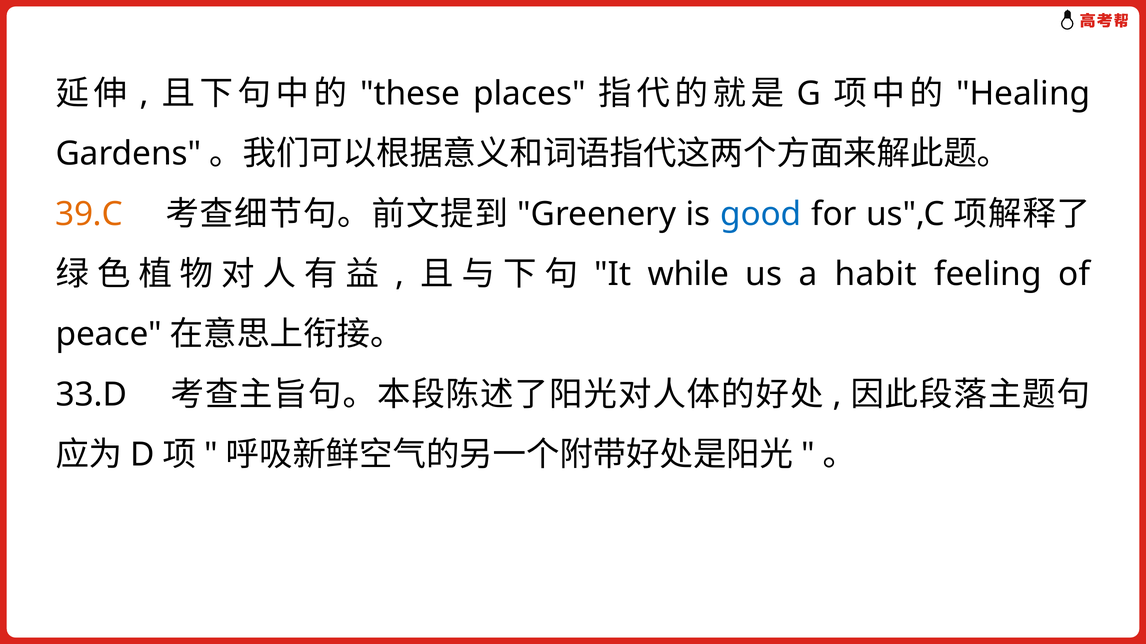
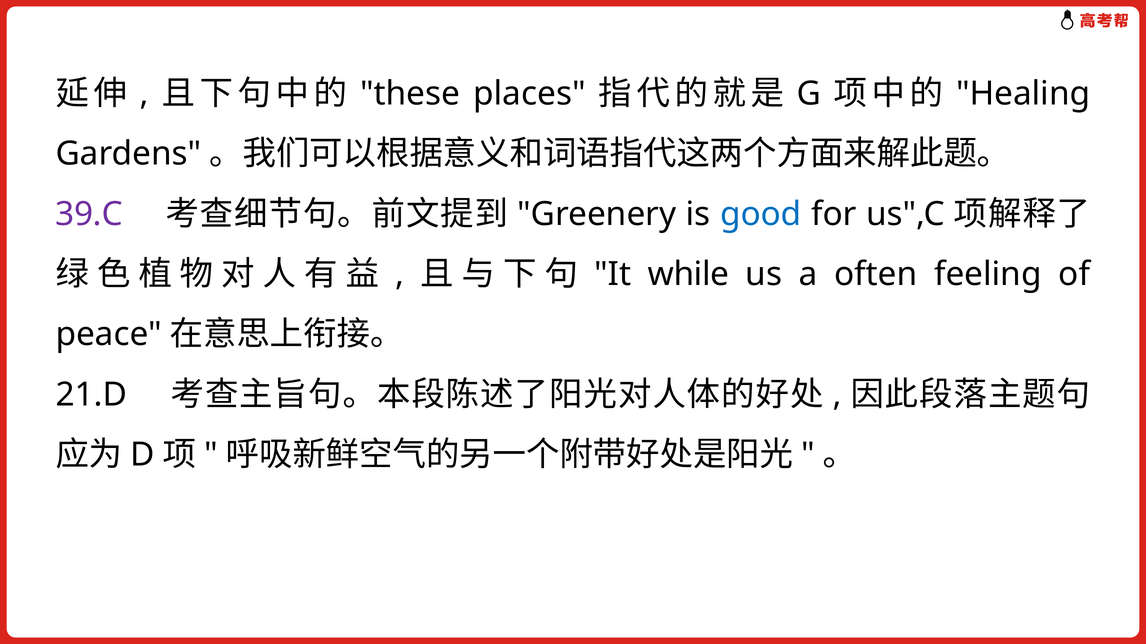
39.C colour: orange -> purple
habit: habit -> often
33.D: 33.D -> 21.D
